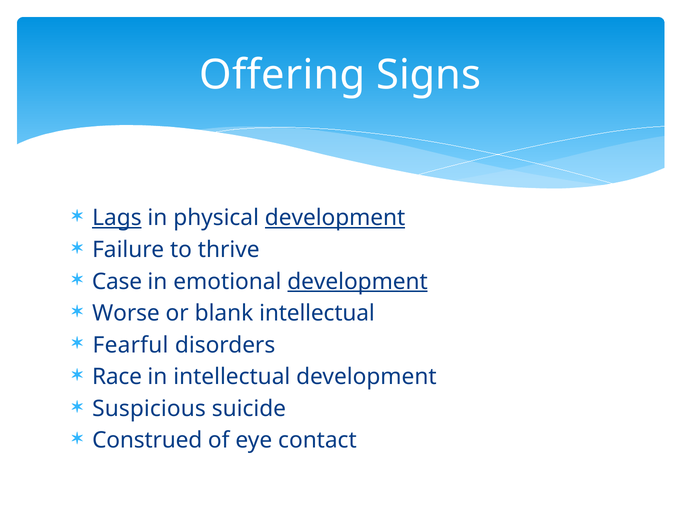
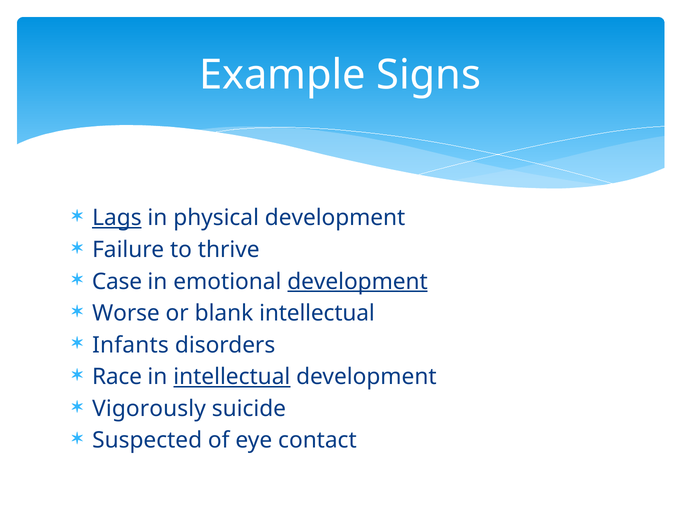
Offering: Offering -> Example
development at (335, 218) underline: present -> none
Fearful: Fearful -> Infants
intellectual at (232, 377) underline: none -> present
Suspicious: Suspicious -> Vigorously
Construed: Construed -> Suspected
